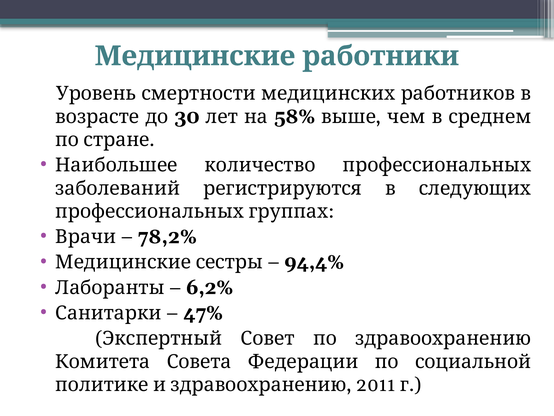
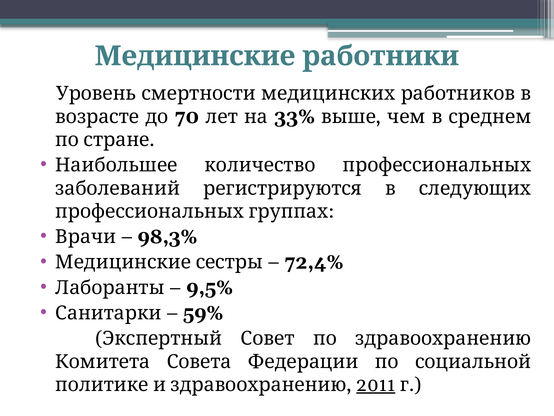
30: 30 -> 70
58%: 58% -> 33%
78,2%: 78,2% -> 98,3%
94,4%: 94,4% -> 72,4%
6,2%: 6,2% -> 9,5%
47%: 47% -> 59%
2011 underline: none -> present
